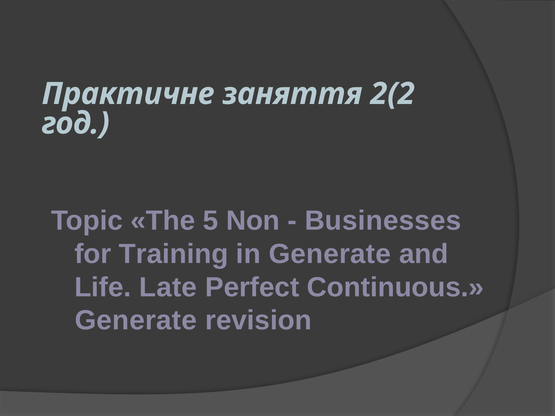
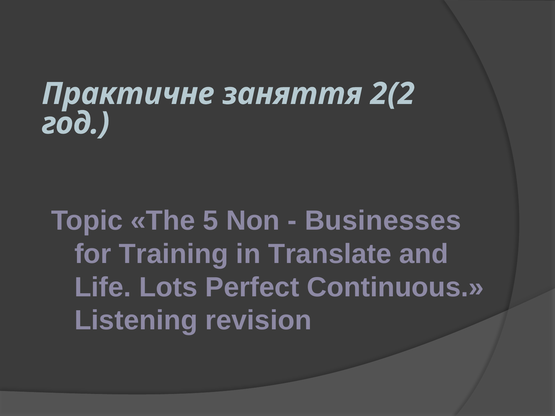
in Generate: Generate -> Translate
Late: Late -> Lots
Generate at (136, 321): Generate -> Listening
